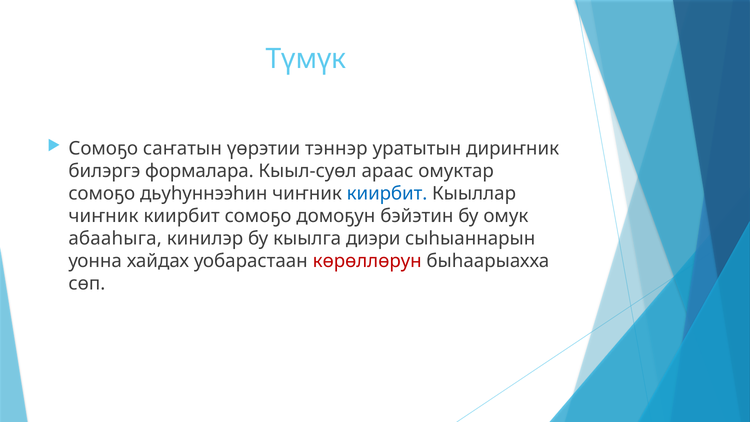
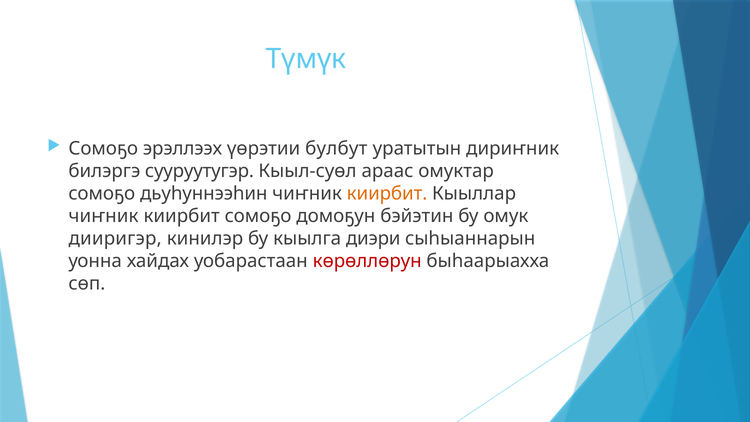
саҥатын: саҥатын -> эрэллээх
тэннэр: тэннэр -> булбут
формалара: формалара -> сууруутугэр
киирбит at (387, 193) colour: blue -> orange
абааhыга: абааhыга -> дииригэр
